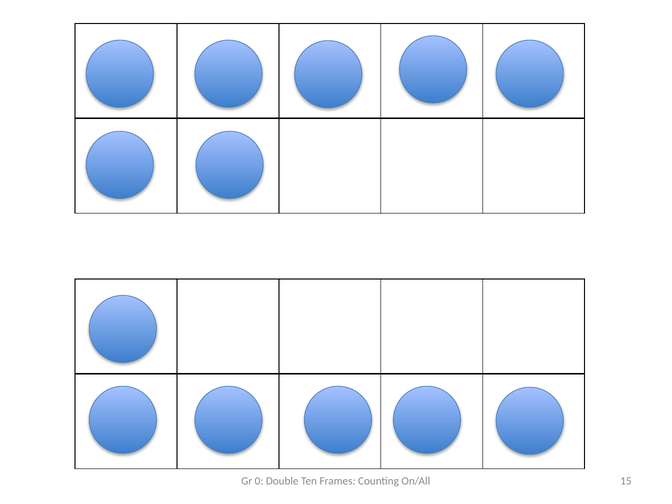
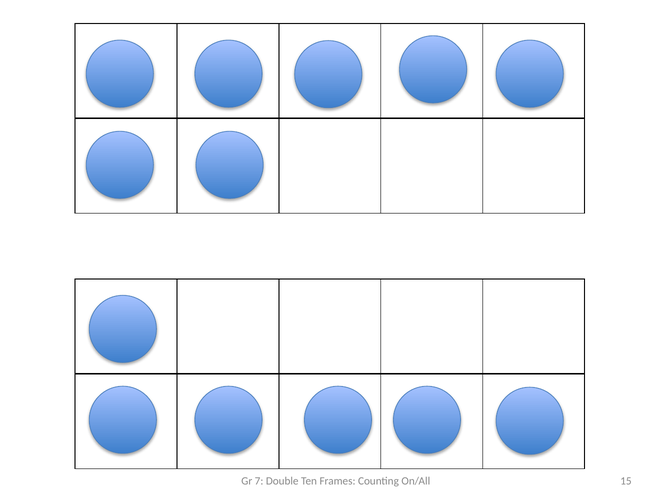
0: 0 -> 7
